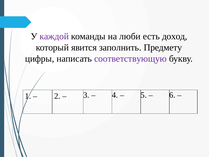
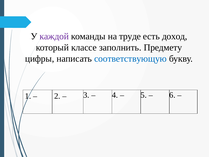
люби: люби -> труде
явится: явится -> классе
соответствующую colour: purple -> blue
